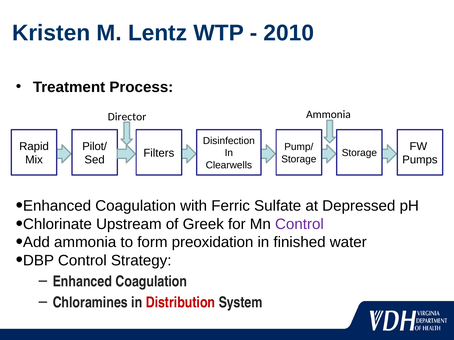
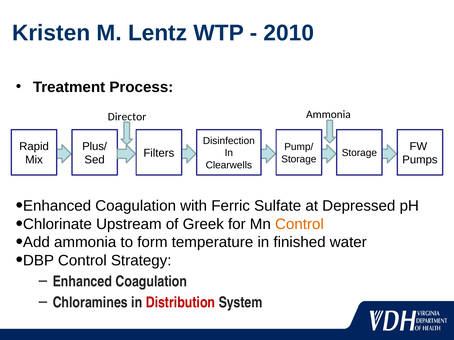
Pilot/: Pilot/ -> Plus/
Control at (299, 224) colour: purple -> orange
preoxidation: preoxidation -> temperature
